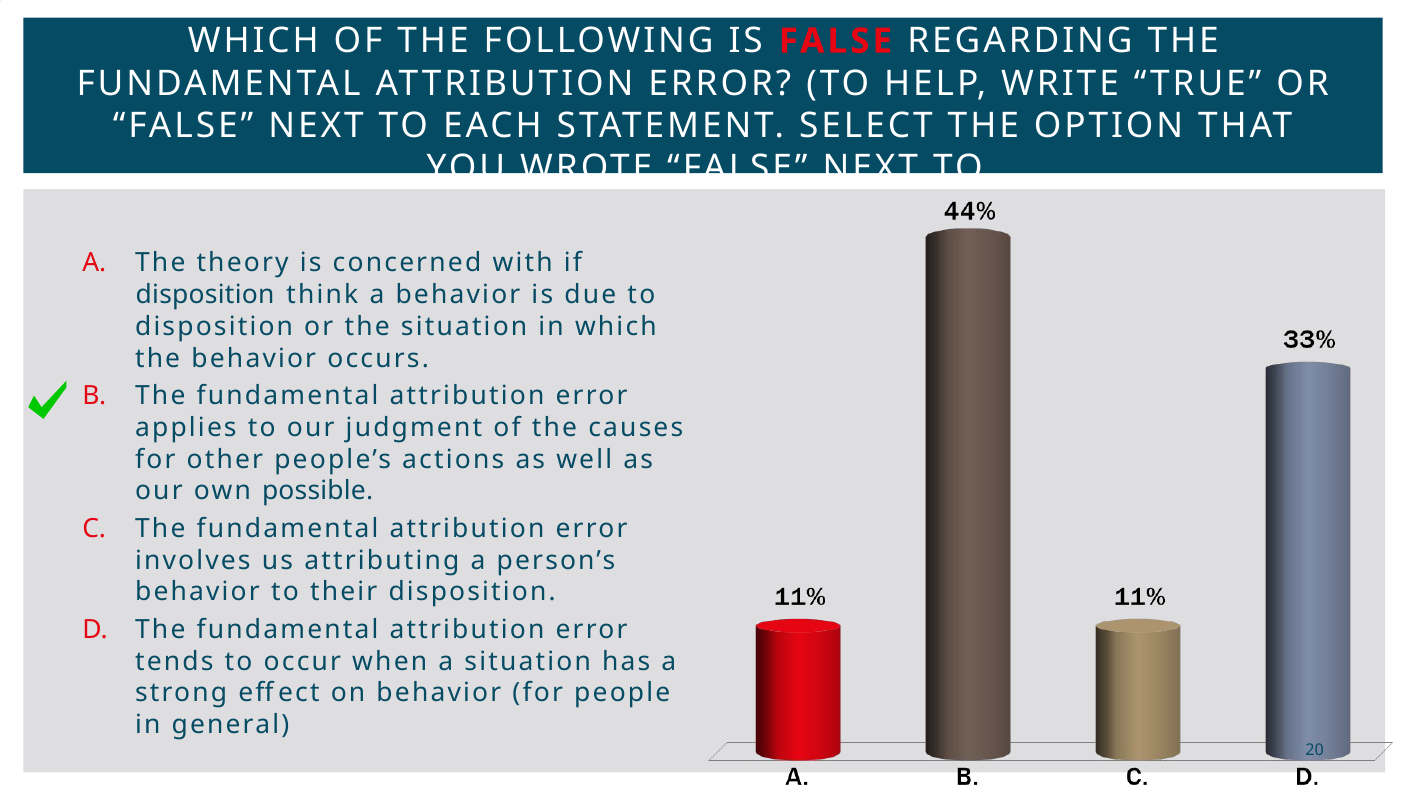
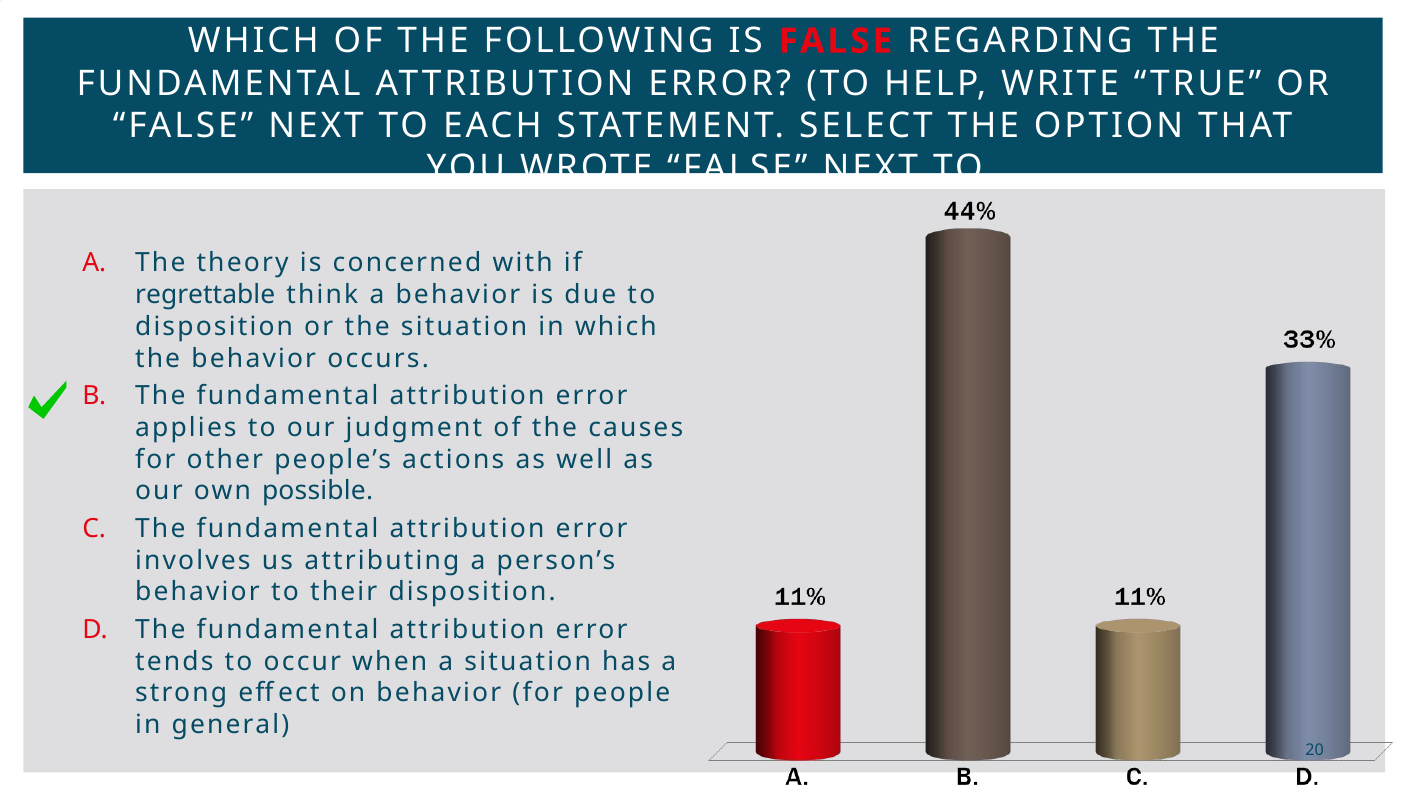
disposition at (205, 295): disposition -> regrettable
